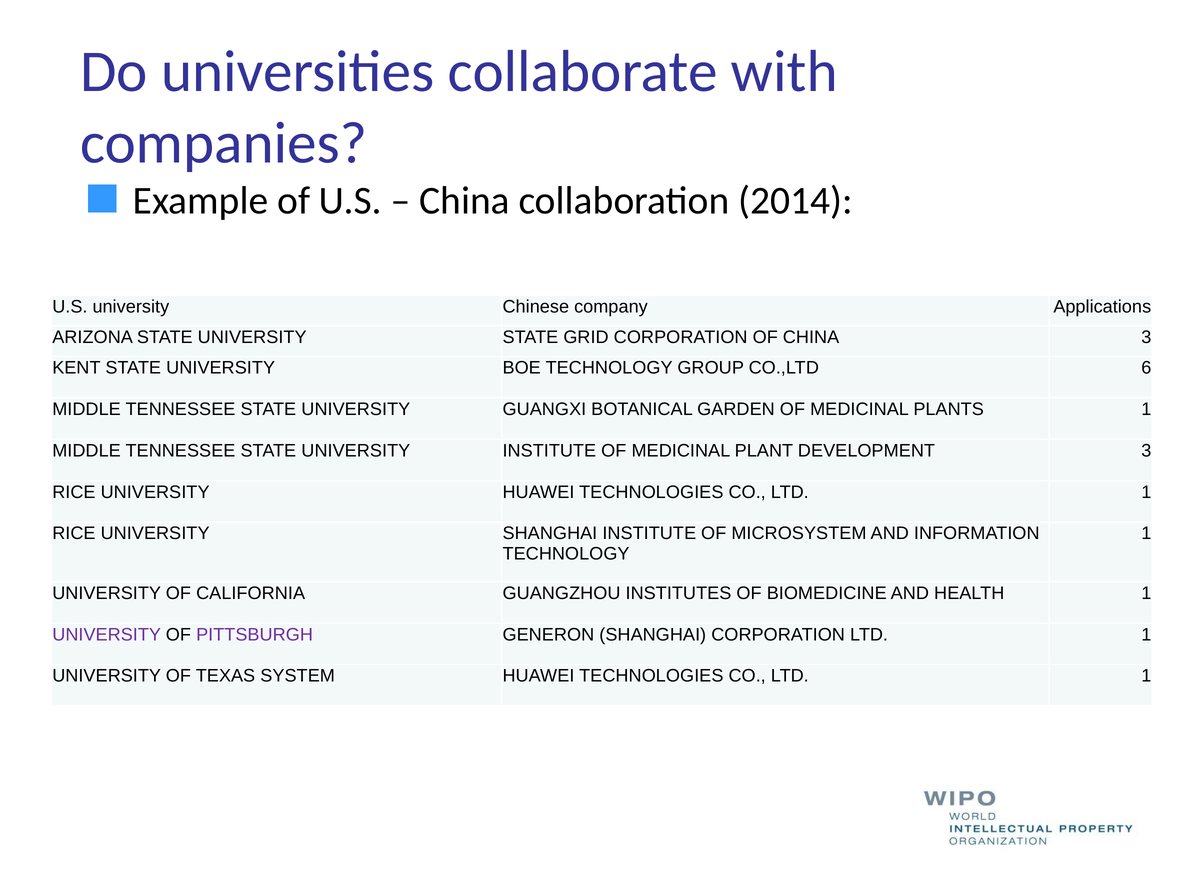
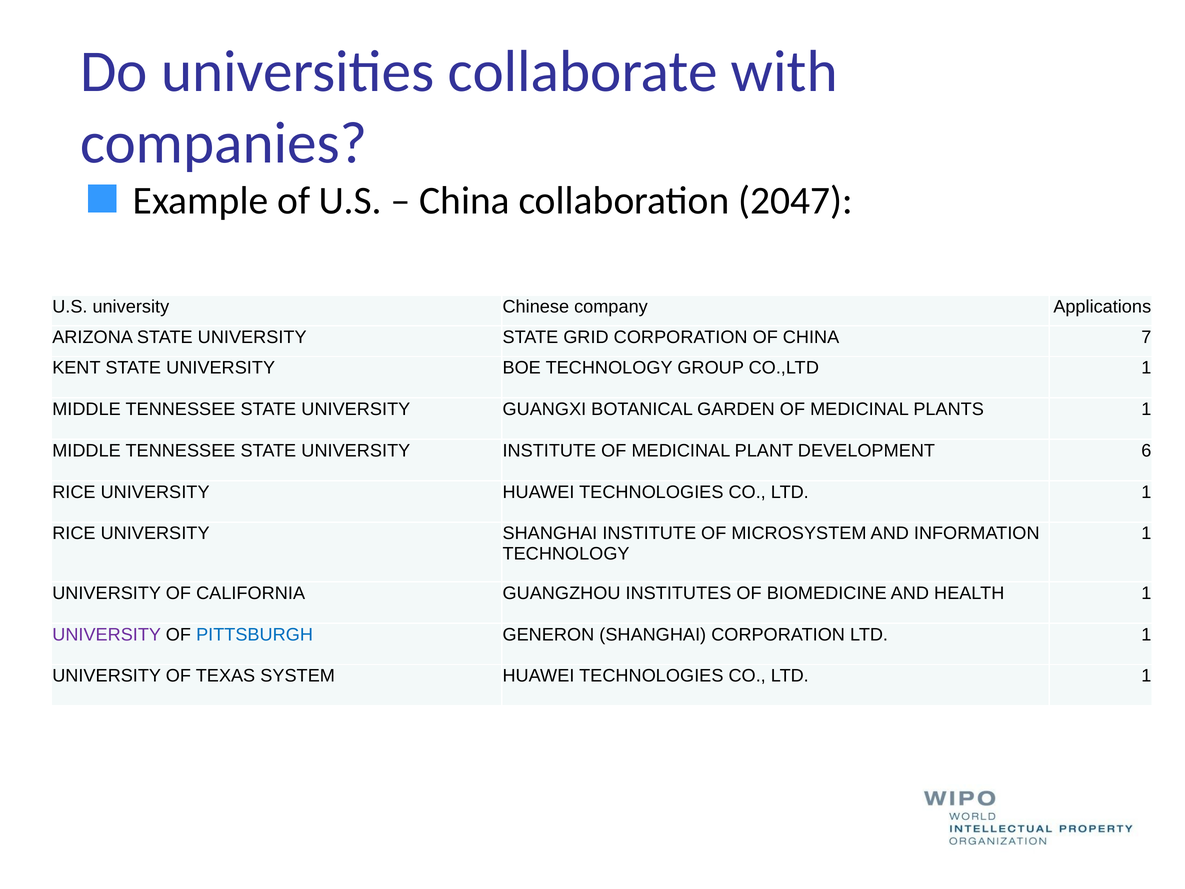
2014: 2014 -> 2047
CHINA 3: 3 -> 7
CO.,LTD 6: 6 -> 1
DEVELOPMENT 3: 3 -> 6
PITTSBURGH colour: purple -> blue
